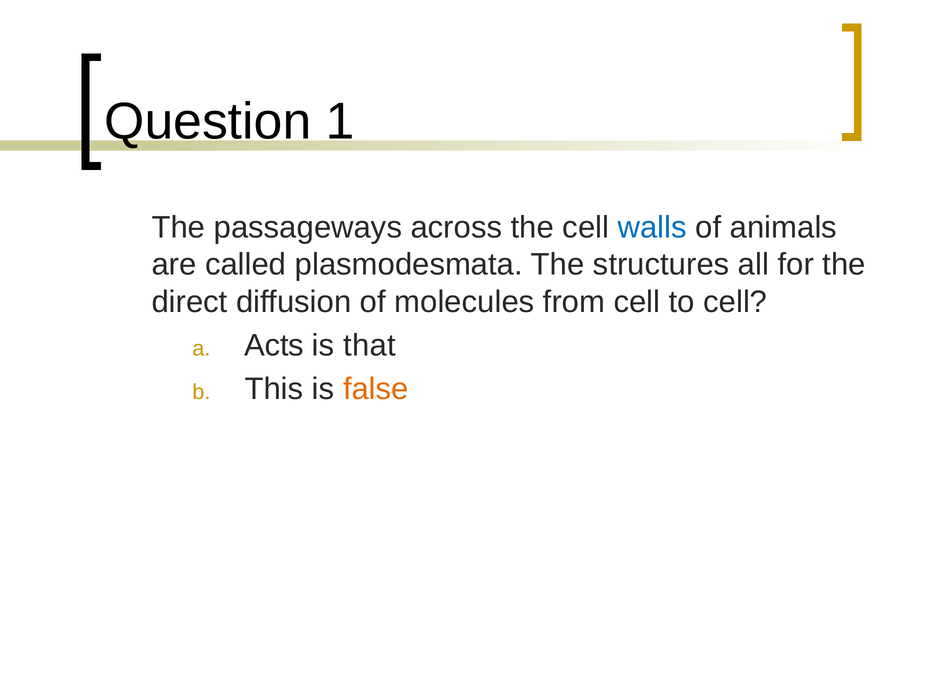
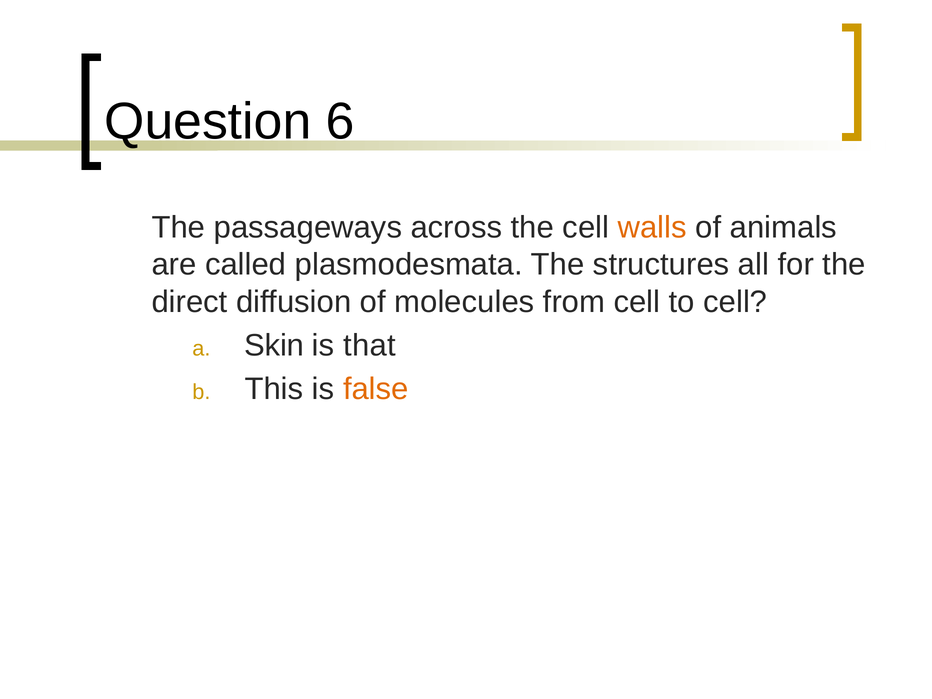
1: 1 -> 6
walls colour: blue -> orange
Acts: Acts -> Skin
